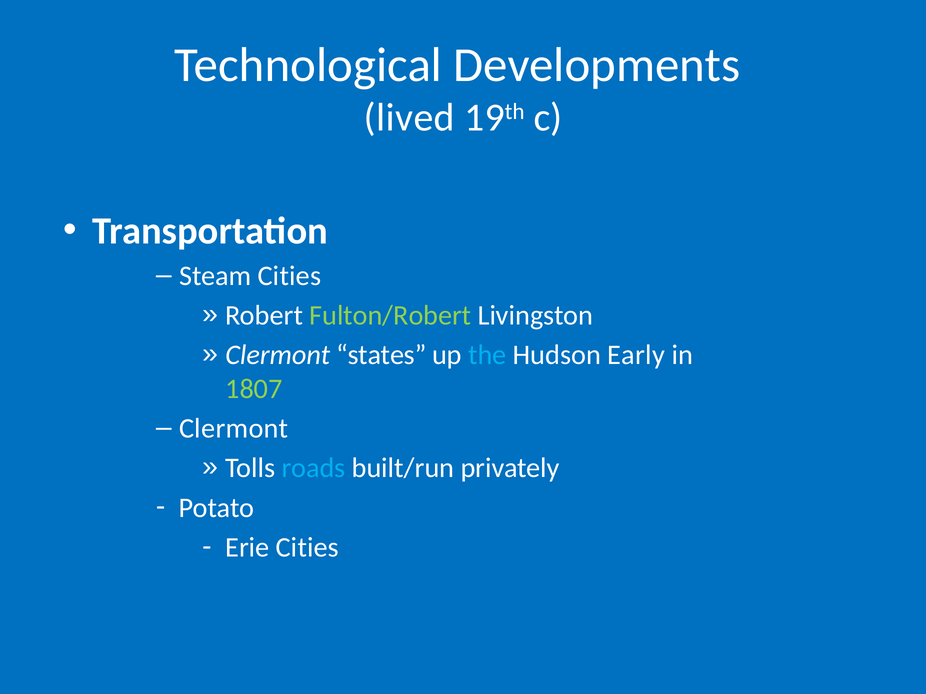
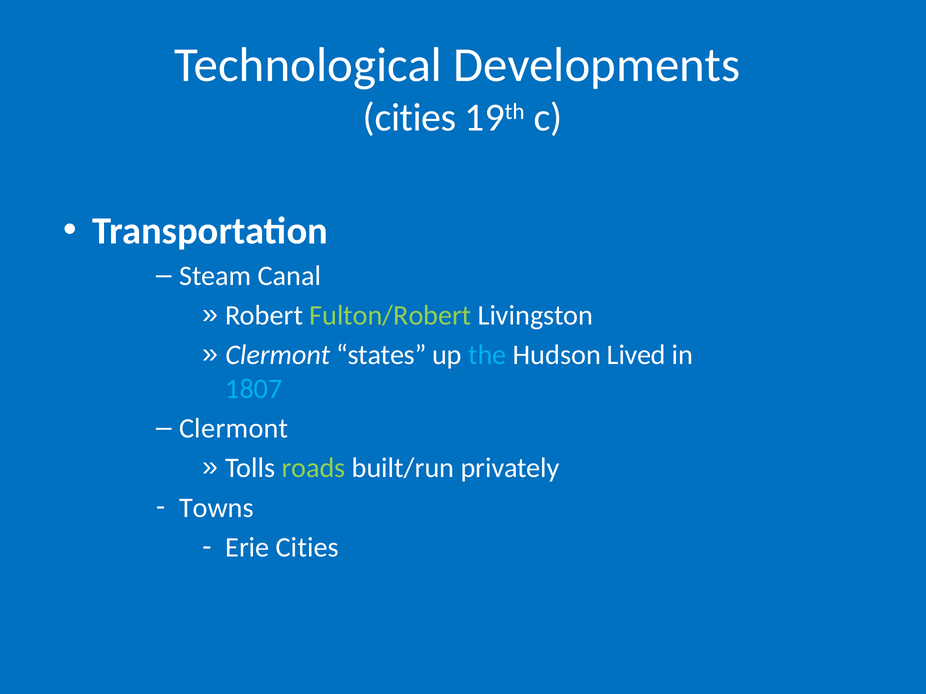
lived at (409, 118): lived -> cities
Steam Cities: Cities -> Canal
Early: Early -> Lived
1807 colour: light green -> light blue
roads colour: light blue -> light green
Potato: Potato -> Towns
